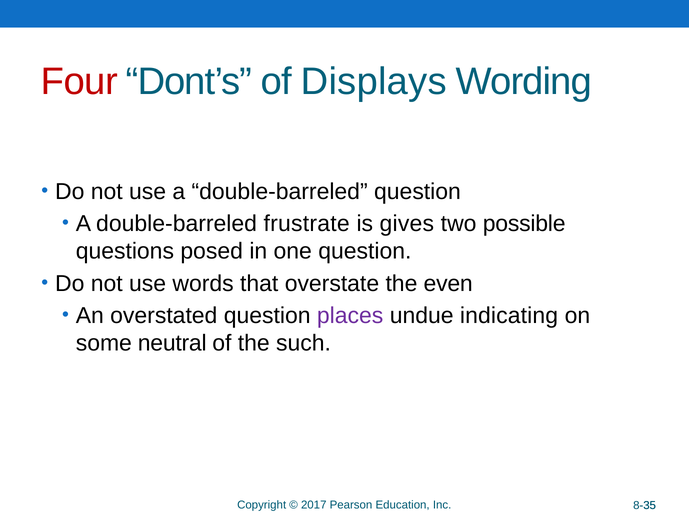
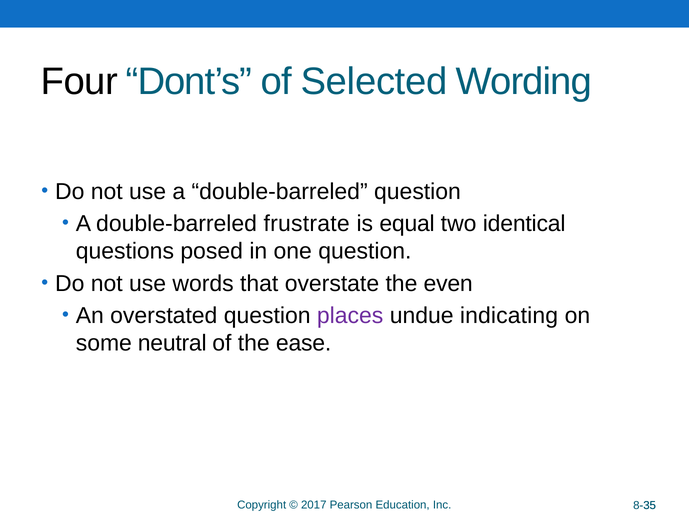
Four colour: red -> black
Displays: Displays -> Selected
gives: gives -> equal
possible: possible -> identical
such: such -> ease
